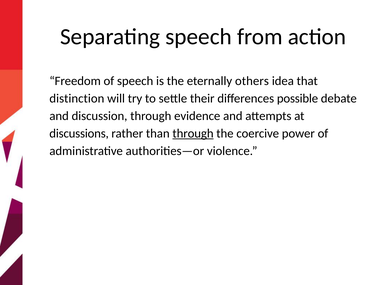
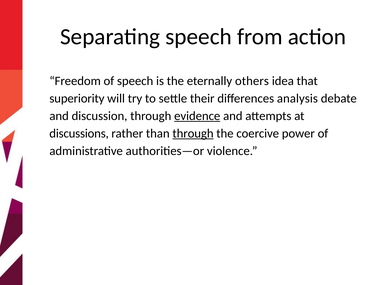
distinction: distinction -> superiority
possible: possible -> analysis
evidence underline: none -> present
